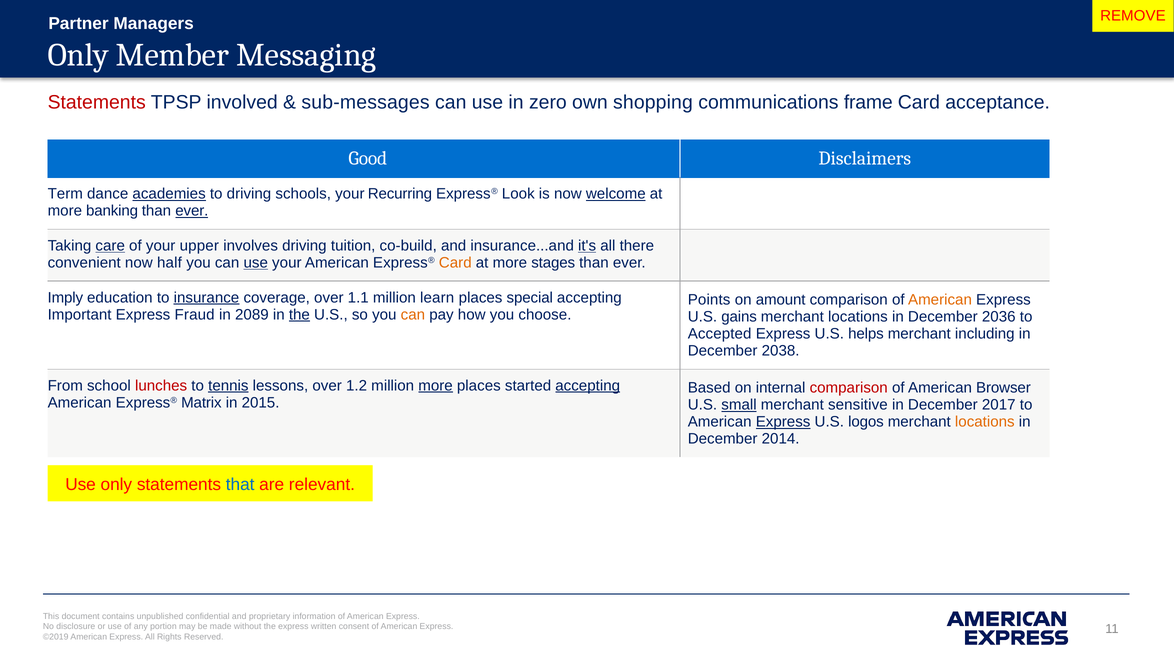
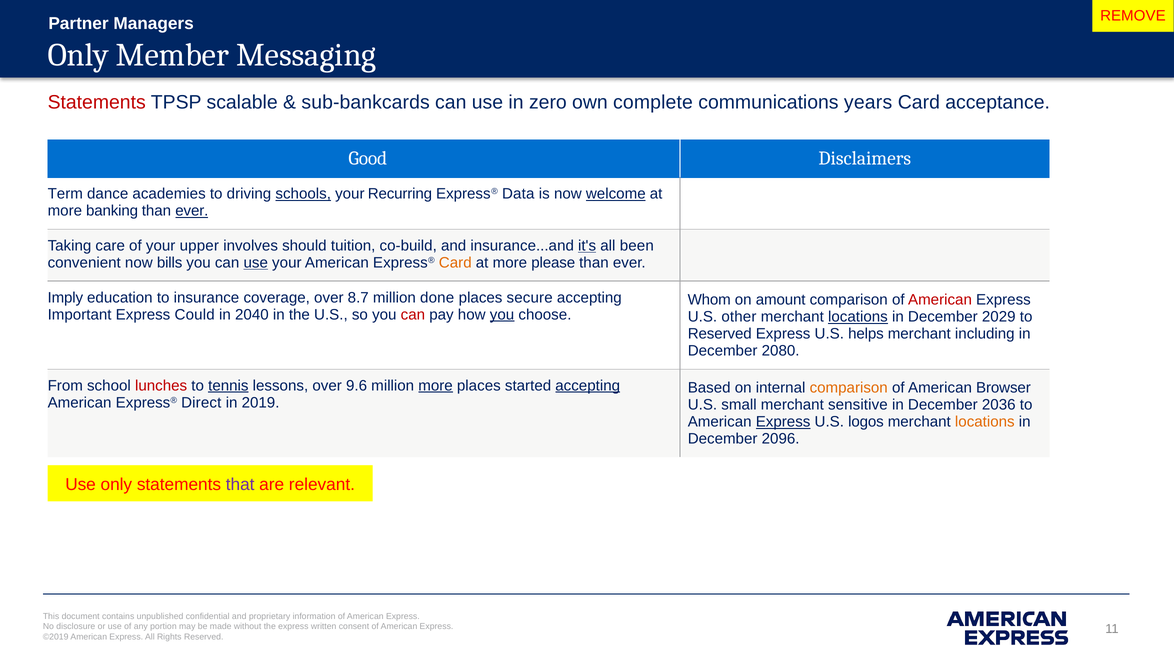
involved: involved -> scalable
sub-messages: sub-messages -> sub-bankcards
shopping: shopping -> complete
frame: frame -> years
academies underline: present -> none
schools underline: none -> present
Look: Look -> Data
care underline: present -> none
involves driving: driving -> should
there: there -> been
half: half -> bills
stages: stages -> please
insurance underline: present -> none
1.1: 1.1 -> 8.7
learn: learn -> done
special: special -> secure
Points: Points -> Whom
American at (940, 300) colour: orange -> red
Fraud: Fraud -> Could
2089: 2089 -> 2040
the at (299, 315) underline: present -> none
can at (413, 315) colour: orange -> red
you at (502, 315) underline: none -> present
gains: gains -> other
locations at (858, 317) underline: none -> present
2036: 2036 -> 2029
Accepted at (720, 334): Accepted -> Reserved
2038: 2038 -> 2080
1.2: 1.2 -> 9.6
comparison at (849, 388) colour: red -> orange
Matrix: Matrix -> Direct
2015: 2015 -> 2019
small underline: present -> none
2017: 2017 -> 2036
2014: 2014 -> 2096
that colour: blue -> purple
